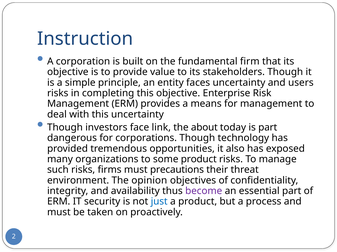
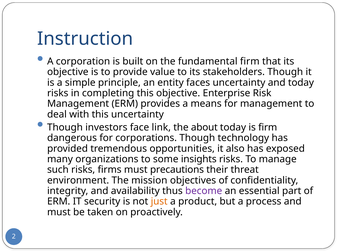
and users: users -> today
is part: part -> firm
some product: product -> insights
opinion: opinion -> mission
just colour: blue -> orange
